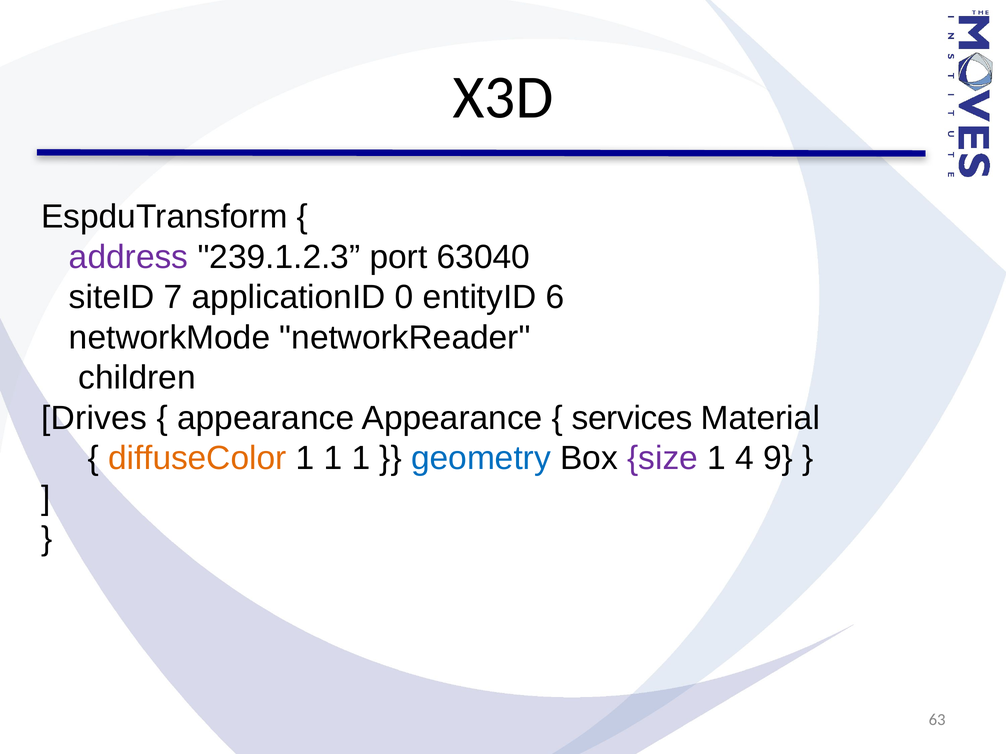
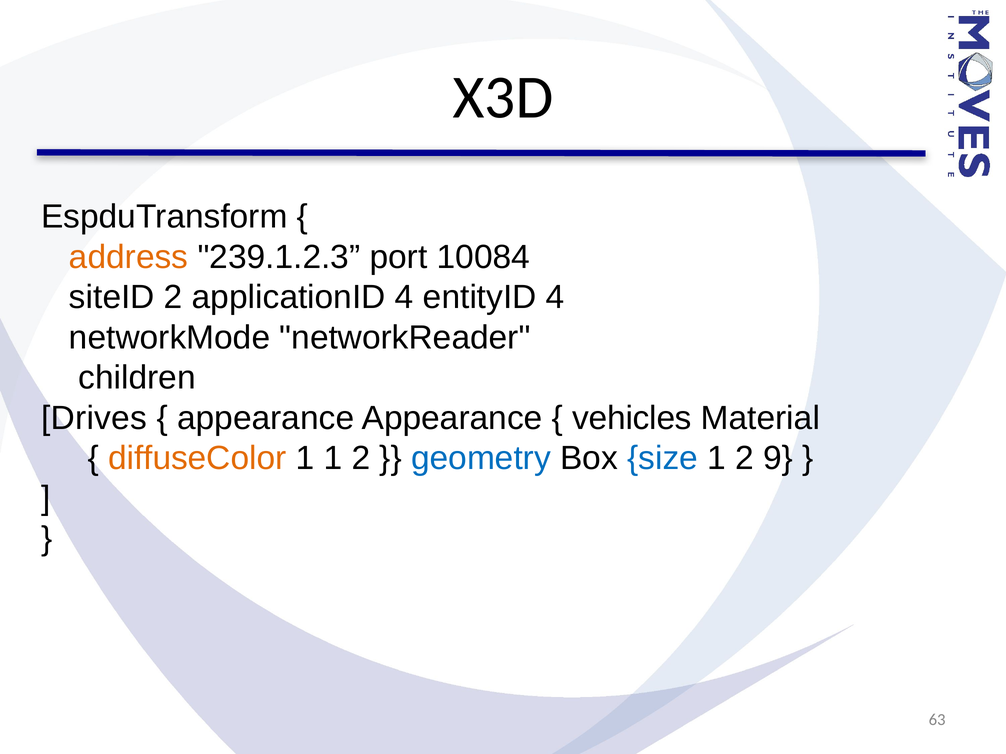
address colour: purple -> orange
63040: 63040 -> 10084
siteID 7: 7 -> 2
applicationID 0: 0 -> 4
entityID 6: 6 -> 4
services: services -> vehicles
1 1 1: 1 -> 2
size colour: purple -> blue
4 at (745, 459): 4 -> 2
